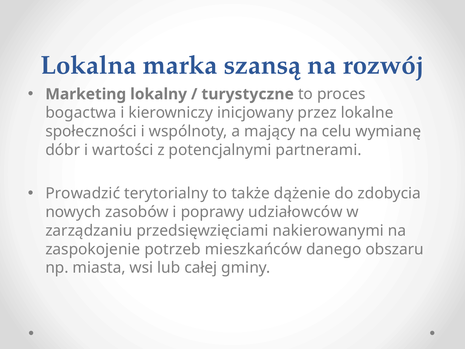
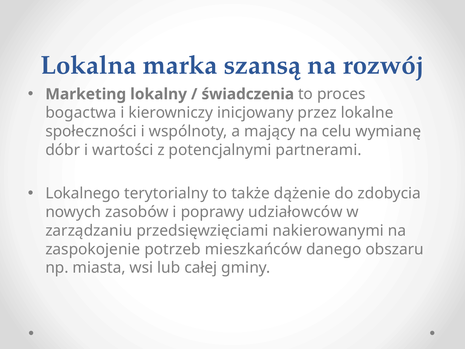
turystyczne: turystyczne -> świadczenia
Prowadzić: Prowadzić -> Lokalnego
